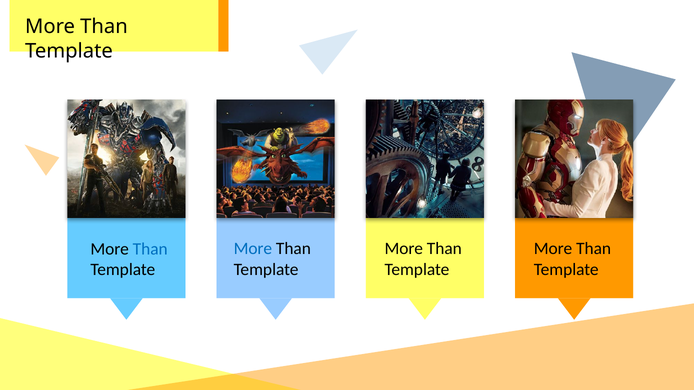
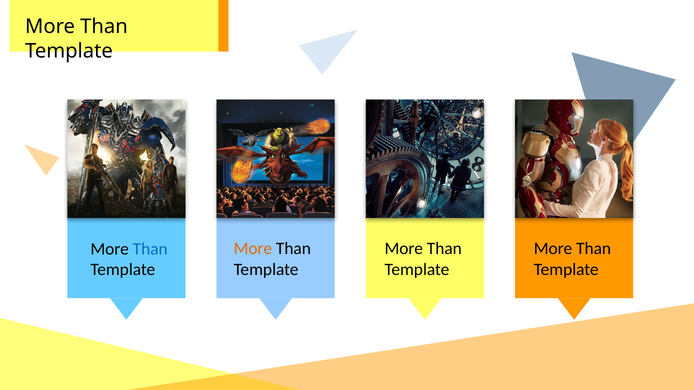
More at (253, 249) colour: blue -> orange
